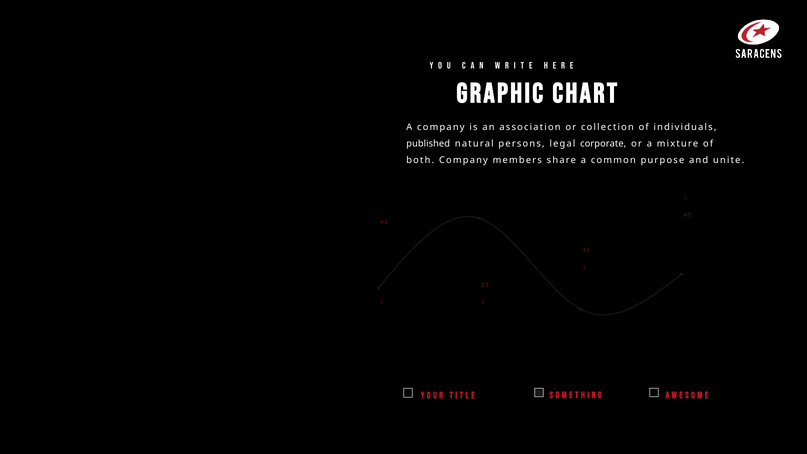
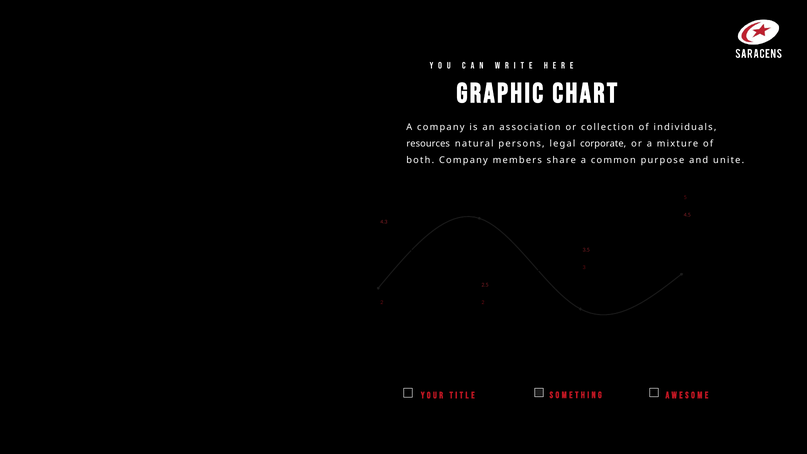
published: published -> resources
